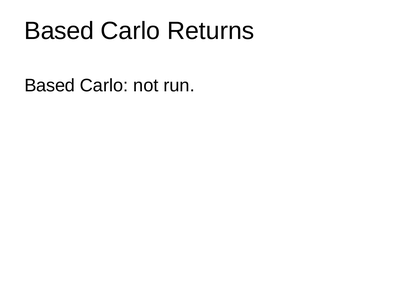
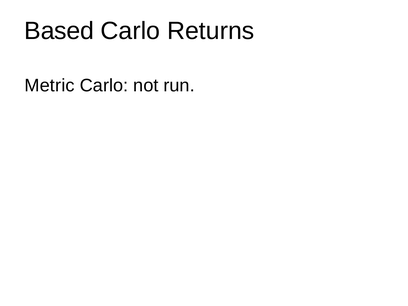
Based at (50, 86): Based -> Metric
